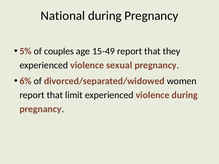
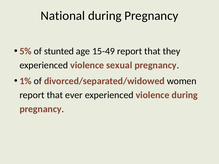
couples: couples -> stunted
6%: 6% -> 1%
limit: limit -> ever
